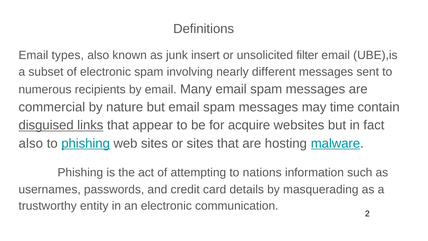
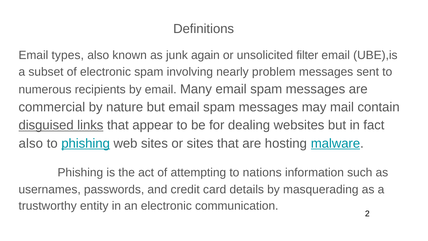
insert: insert -> again
different: different -> problem
time: time -> mail
acquire: acquire -> dealing
